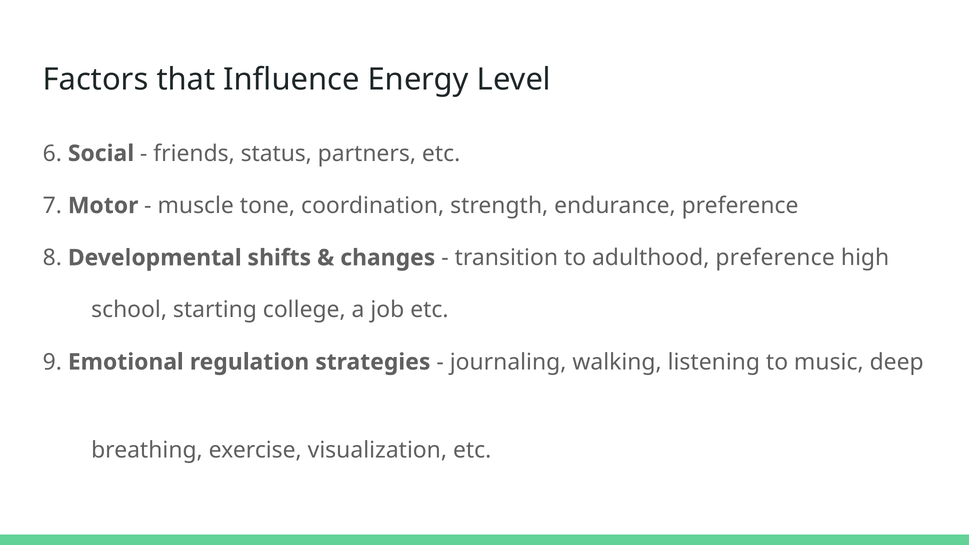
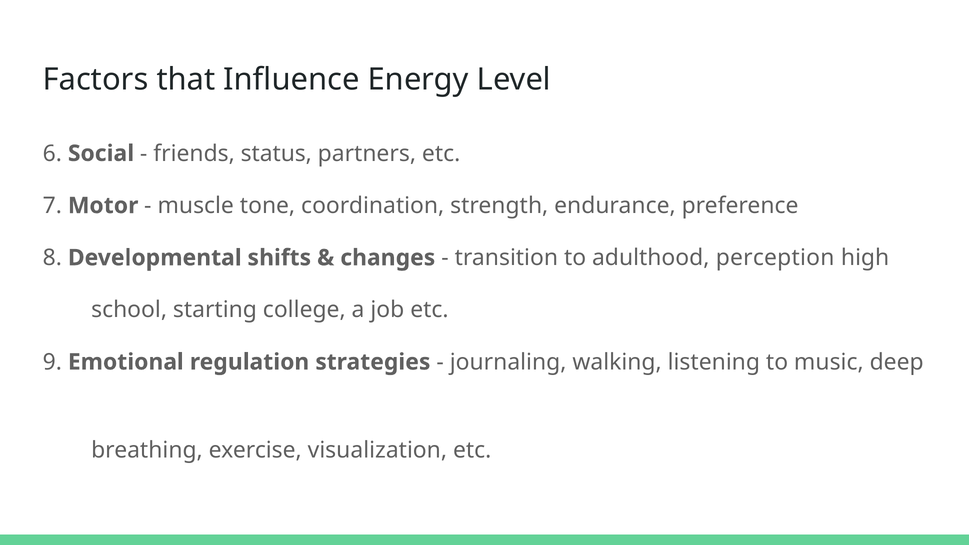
adulthood preference: preference -> perception
